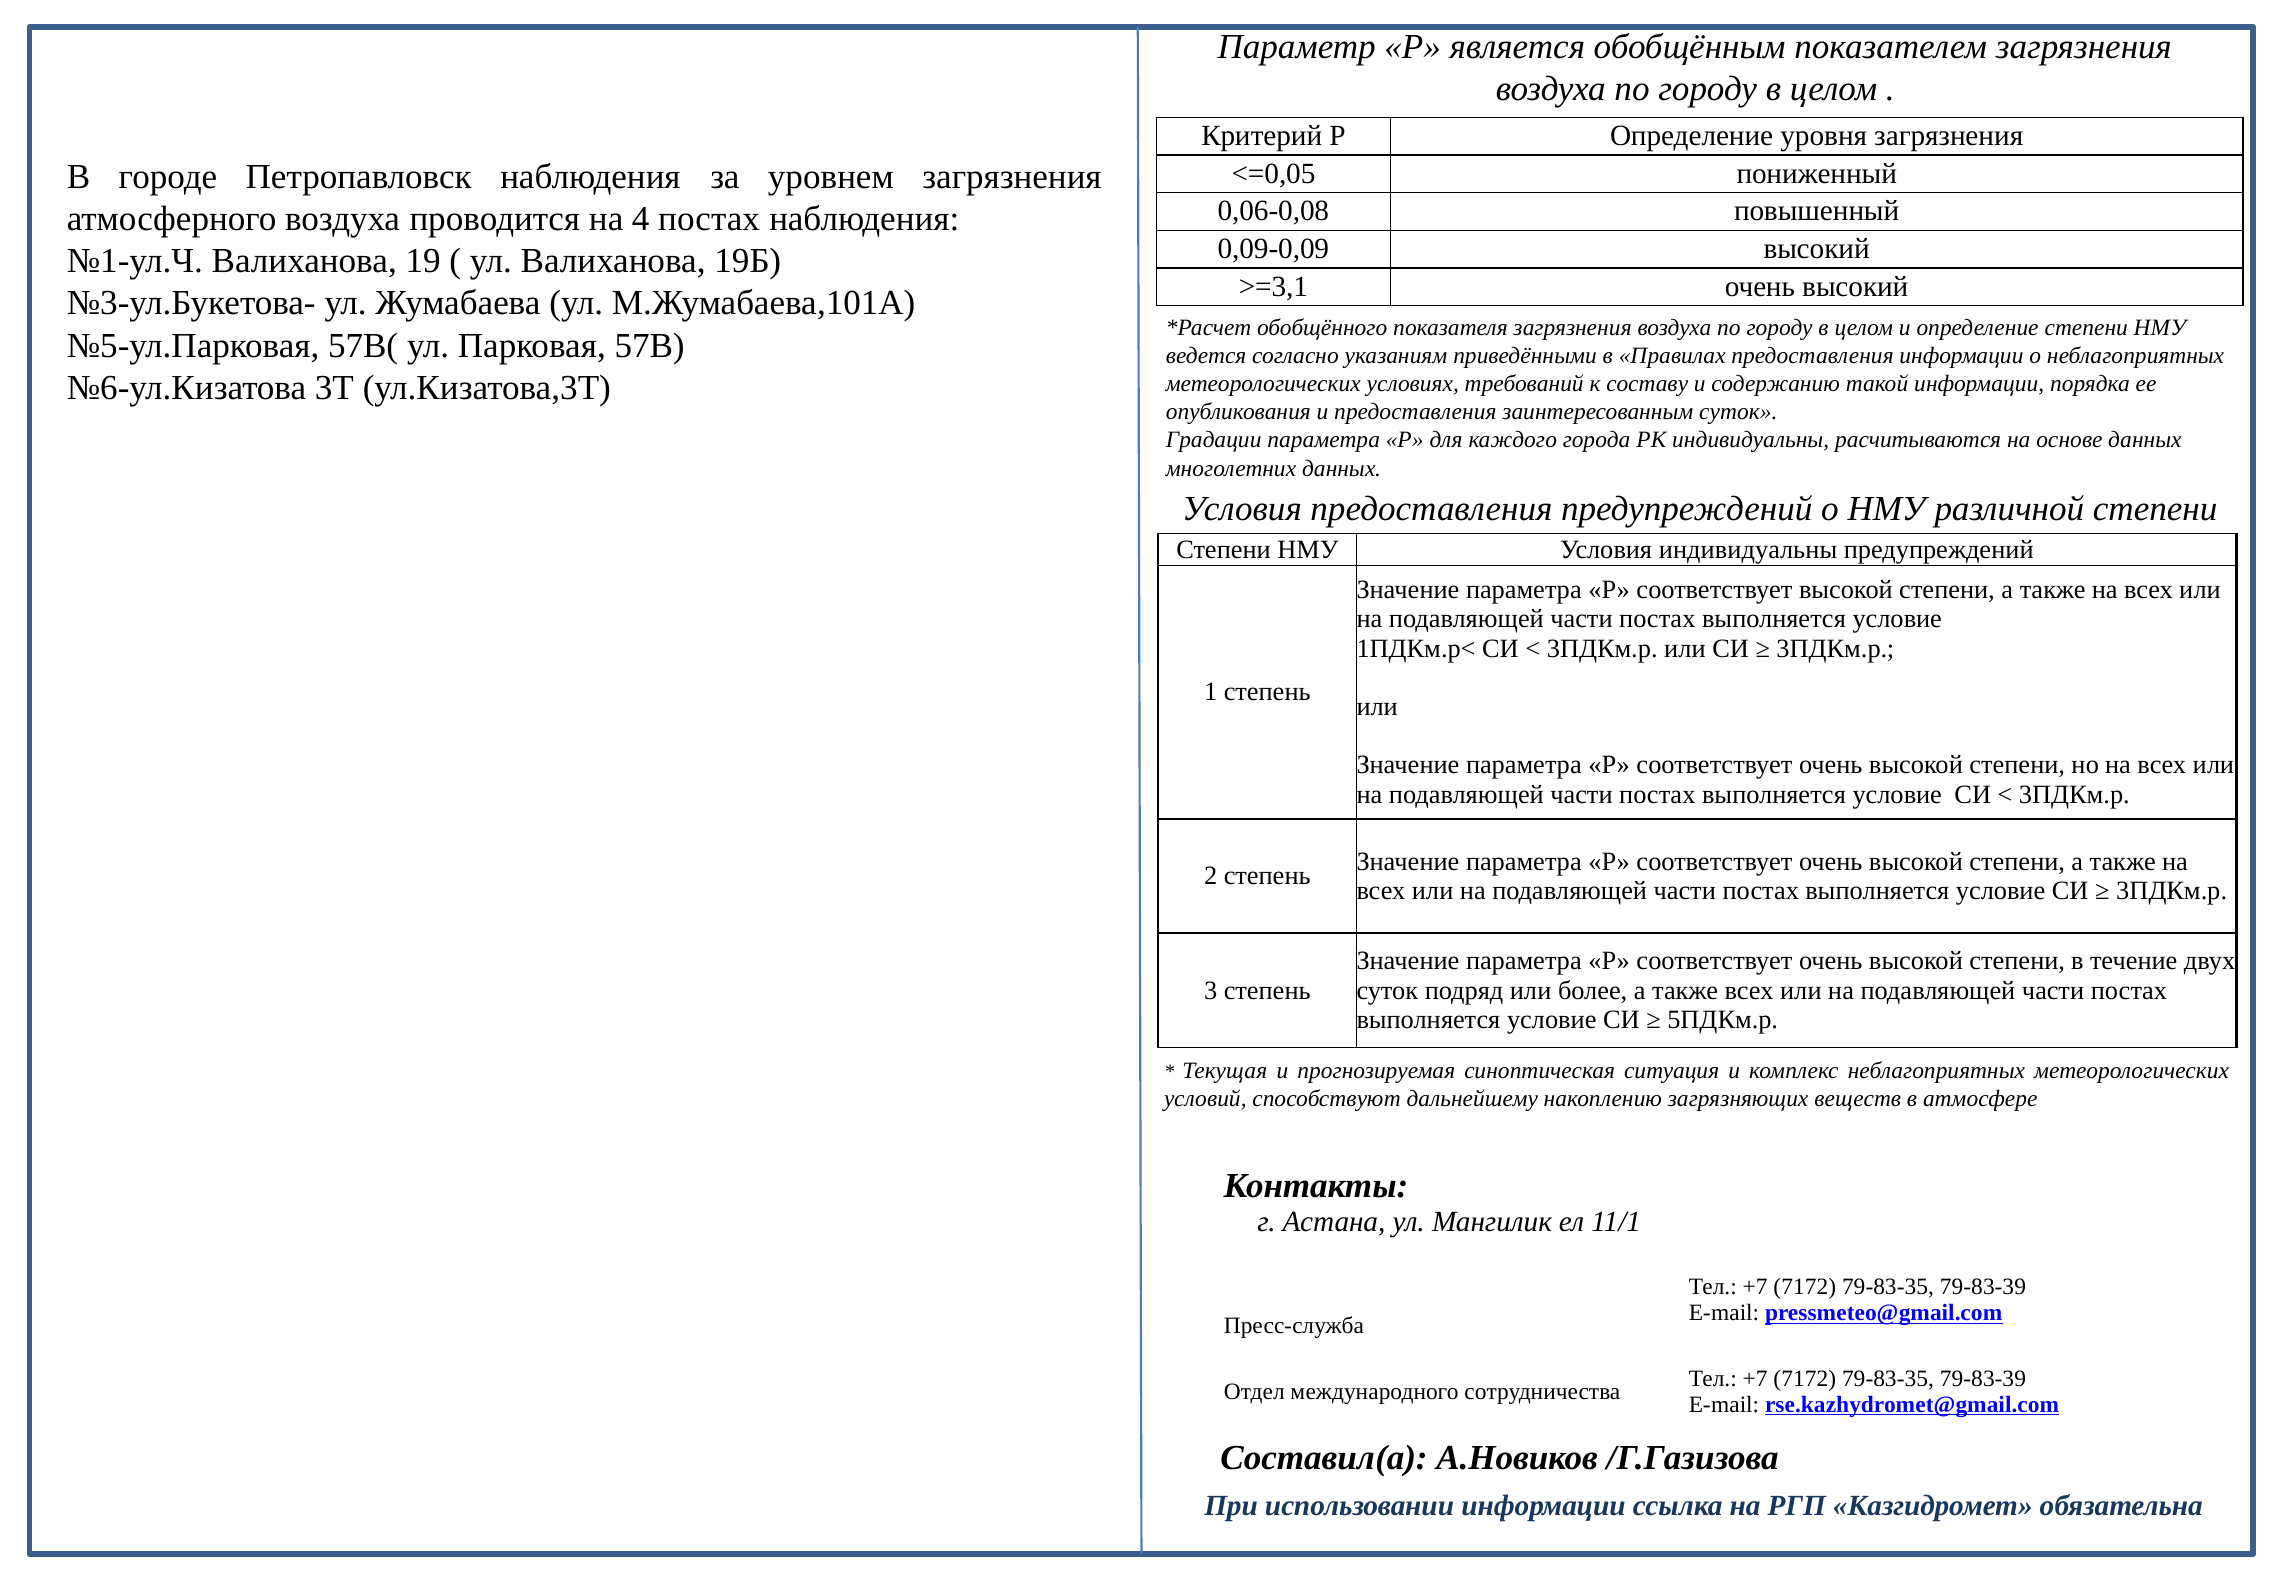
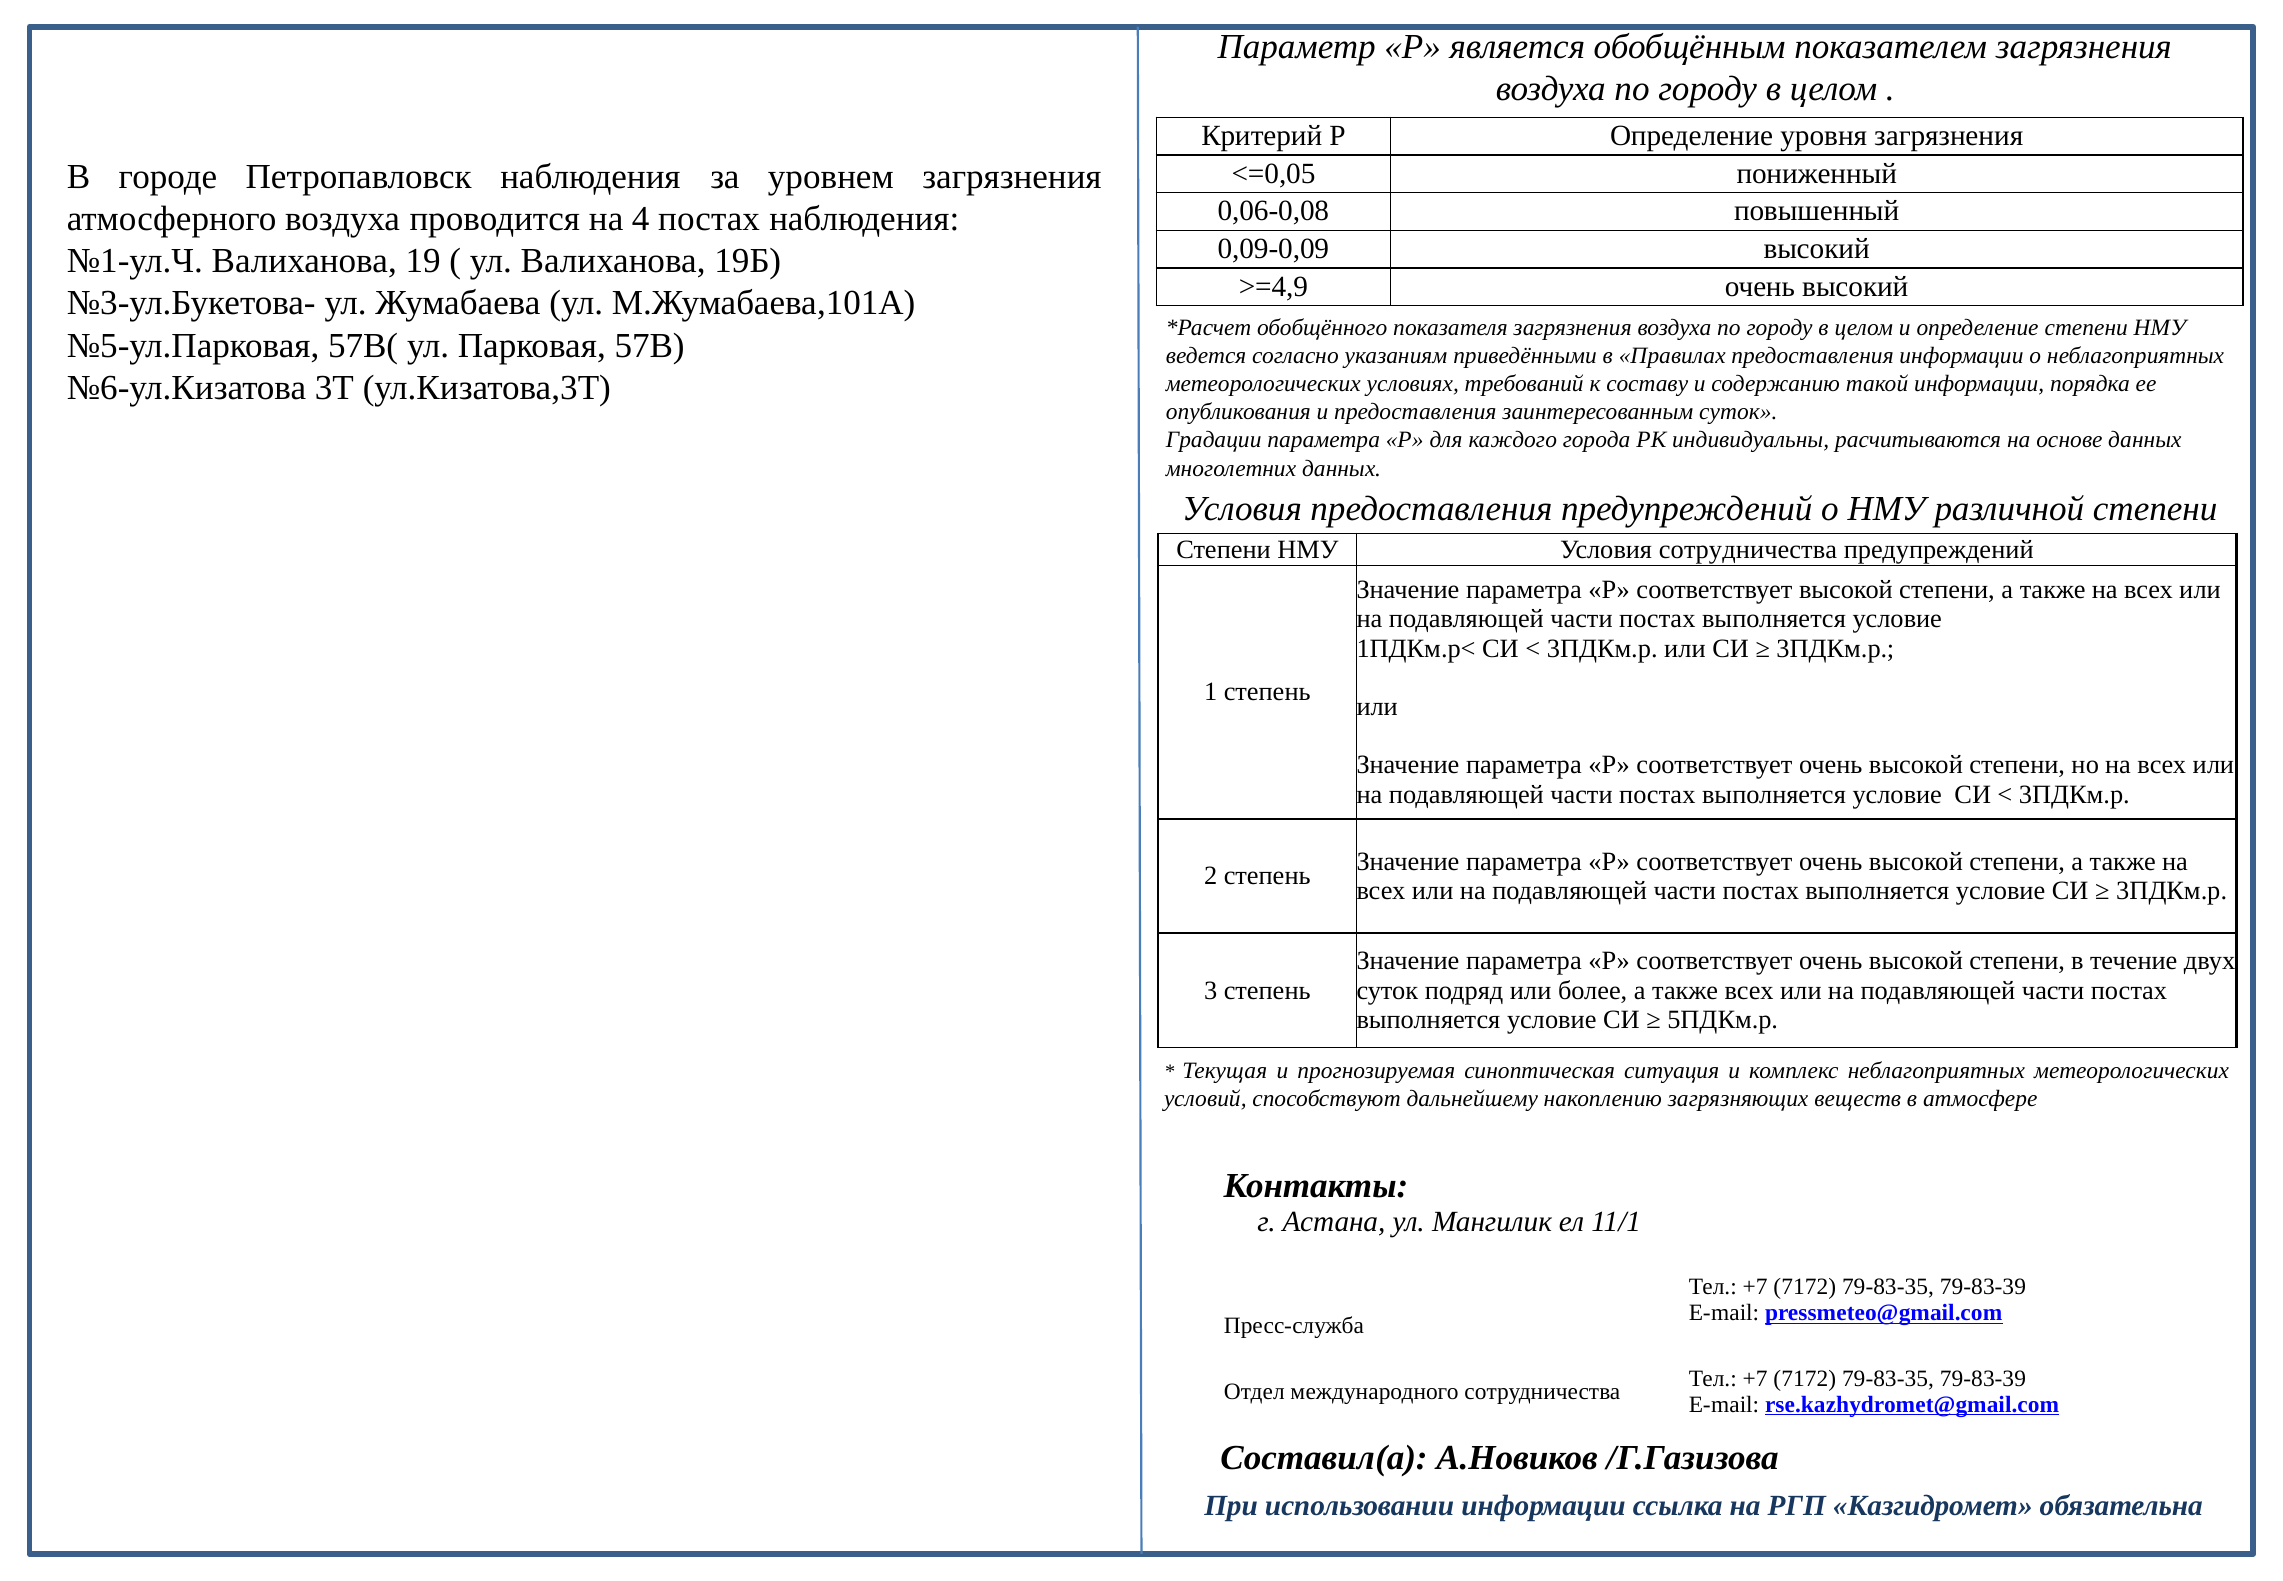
>=3,1: >=3,1 -> >=4,9
Условия индивидуальны: индивидуальны -> сотрудничества
